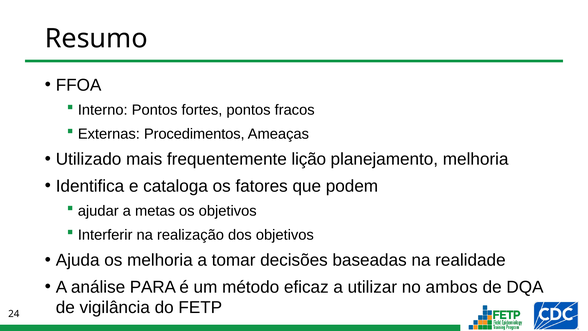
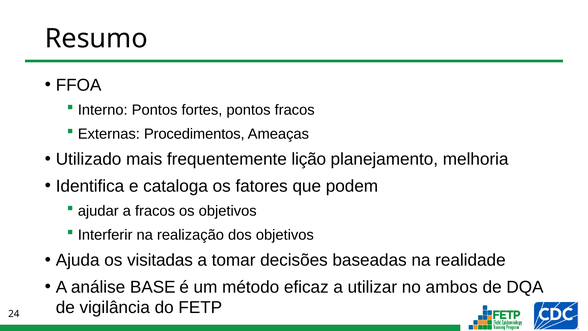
a metas: metas -> fracos
os melhoria: melhoria -> visitadas
PARA: PARA -> BASE
